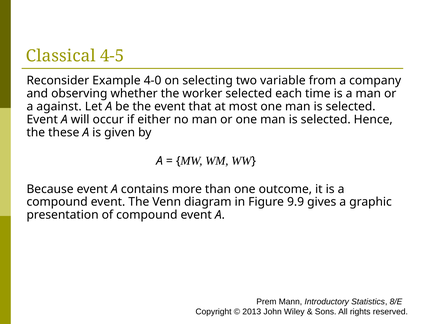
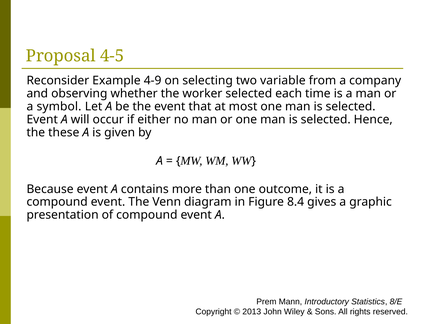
Classical: Classical -> Proposal
4-0: 4-0 -> 4-9
against: against -> symbol
9.9: 9.9 -> 8.4
